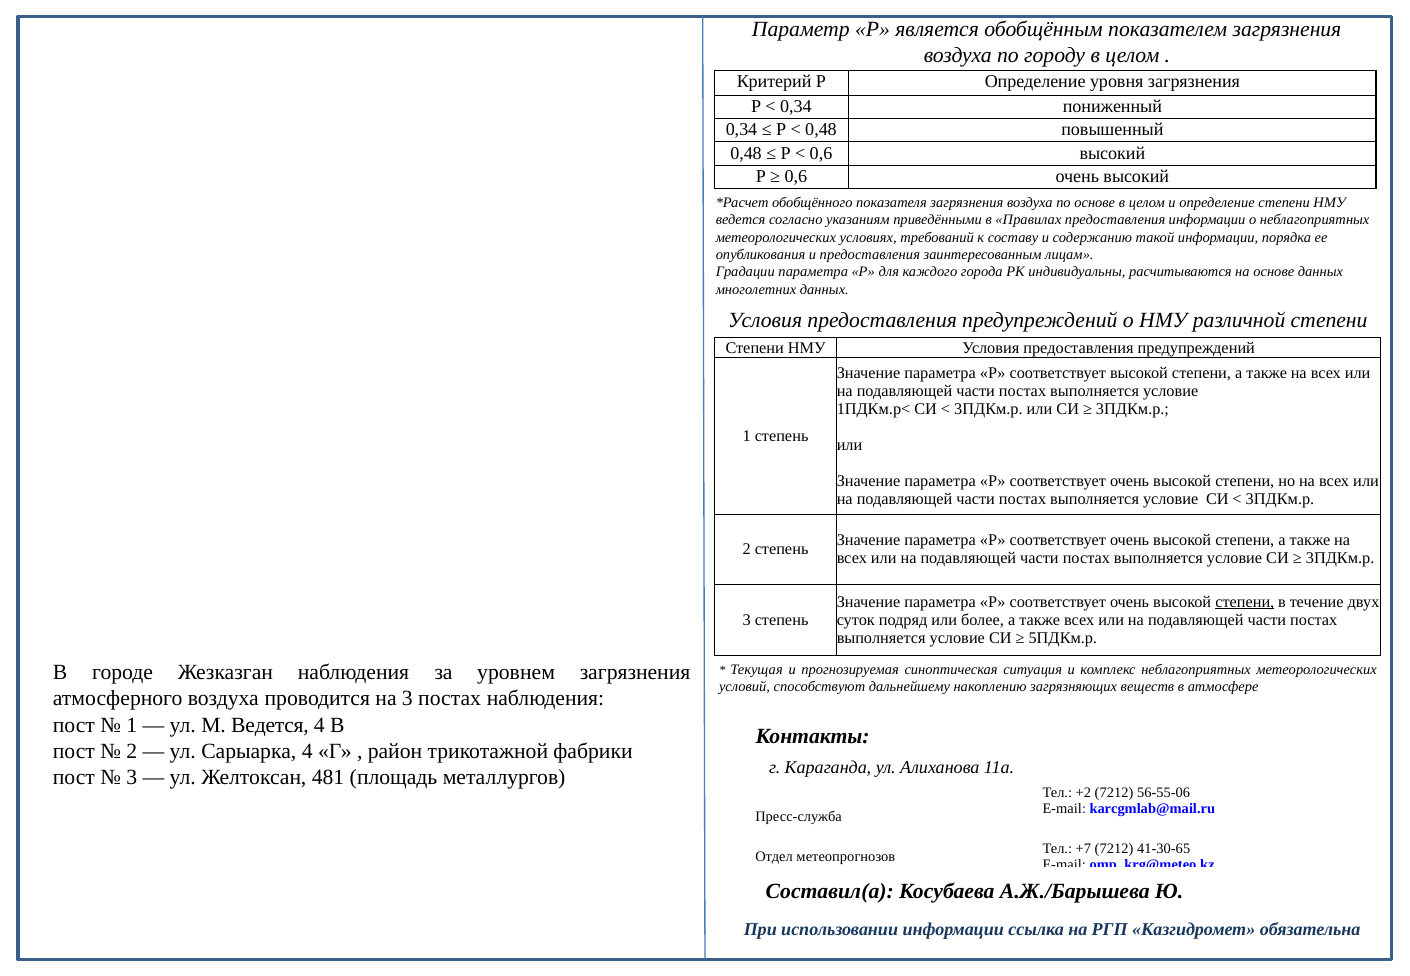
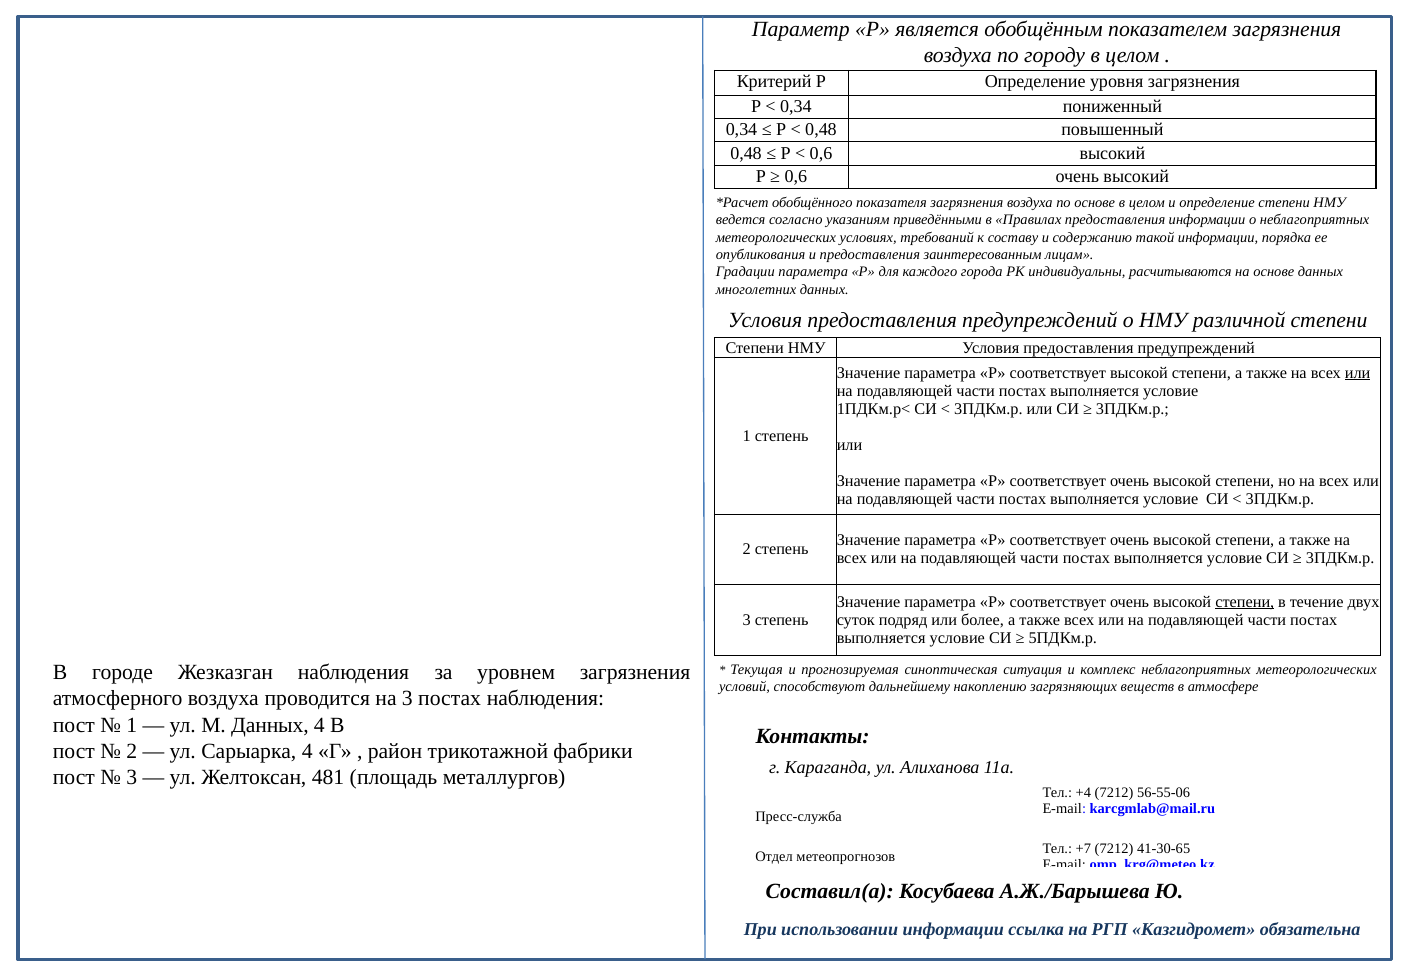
или at (1358, 373) underline: none -> present
М Ведется: Ведется -> Данных
+2: +2 -> +4
